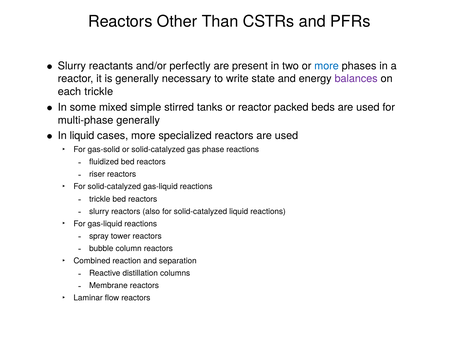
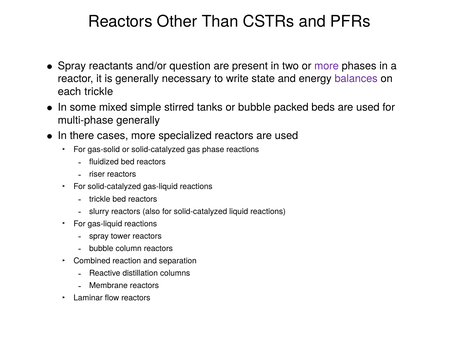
Slurry at (72, 66): Slurry -> Spray
perfectly: perfectly -> question
more at (327, 66) colour: blue -> purple
or reactor: reactor -> bubble
In liquid: liquid -> there
